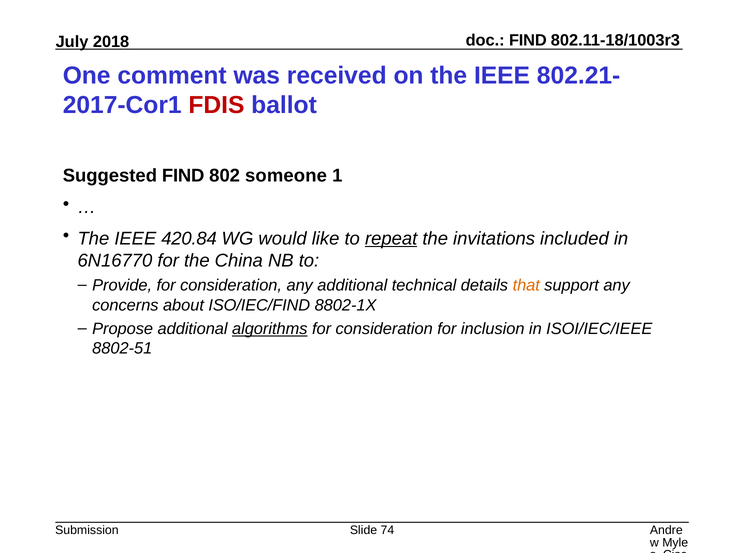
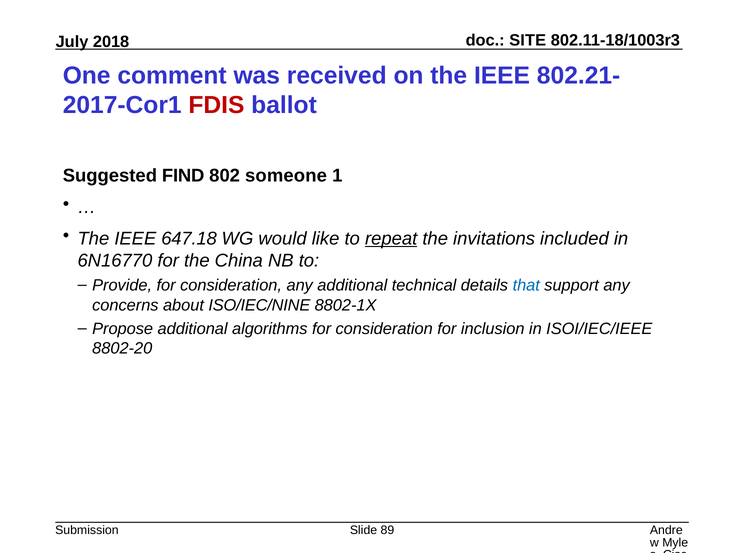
FIND at (528, 40): FIND -> SITE
420.84: 420.84 -> 647.18
that colour: orange -> blue
ISO/IEC/FIND: ISO/IEC/FIND -> ISO/IEC/NINE
algorithms underline: present -> none
8802-51: 8802-51 -> 8802-20
74: 74 -> 89
